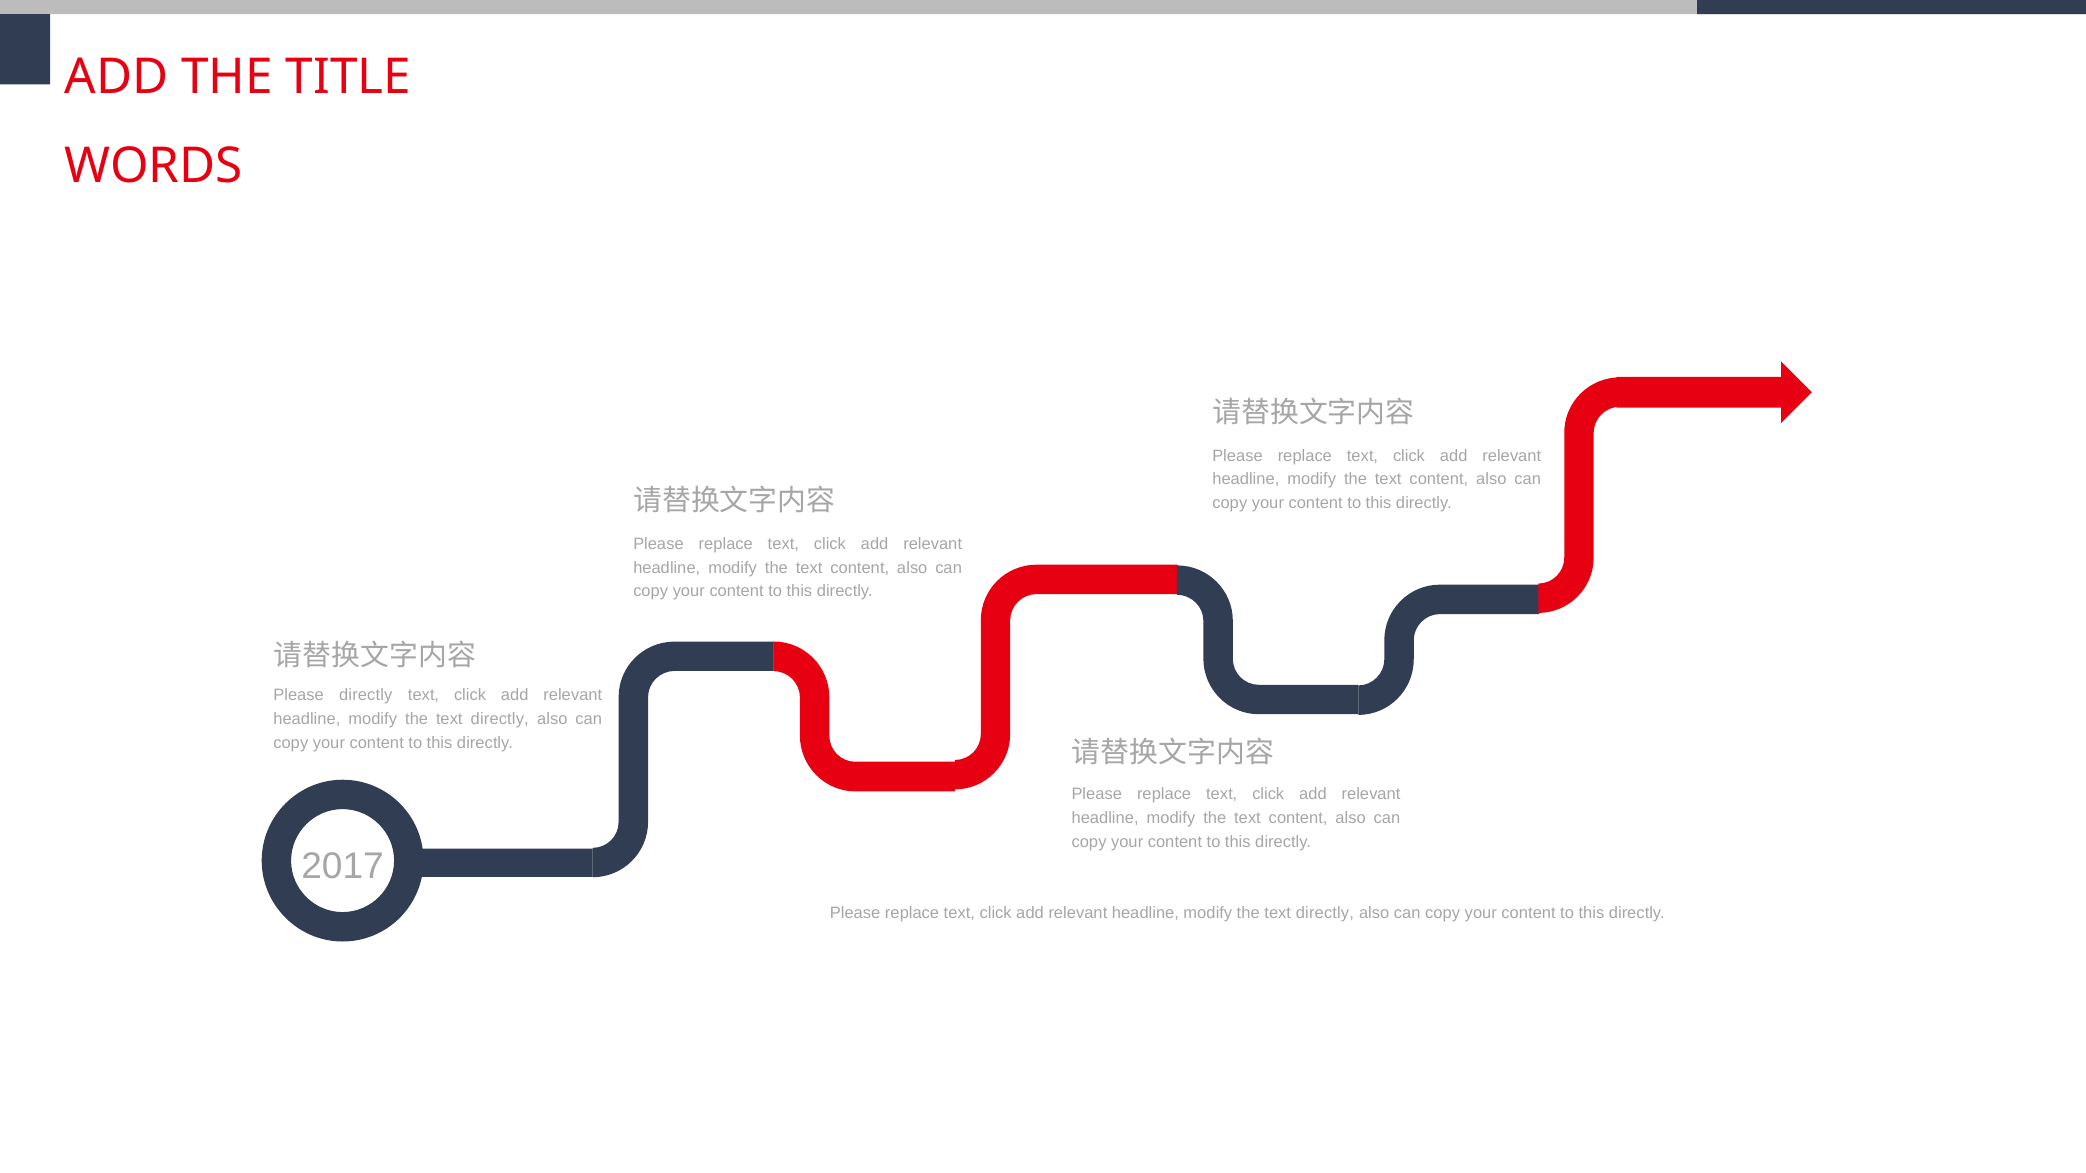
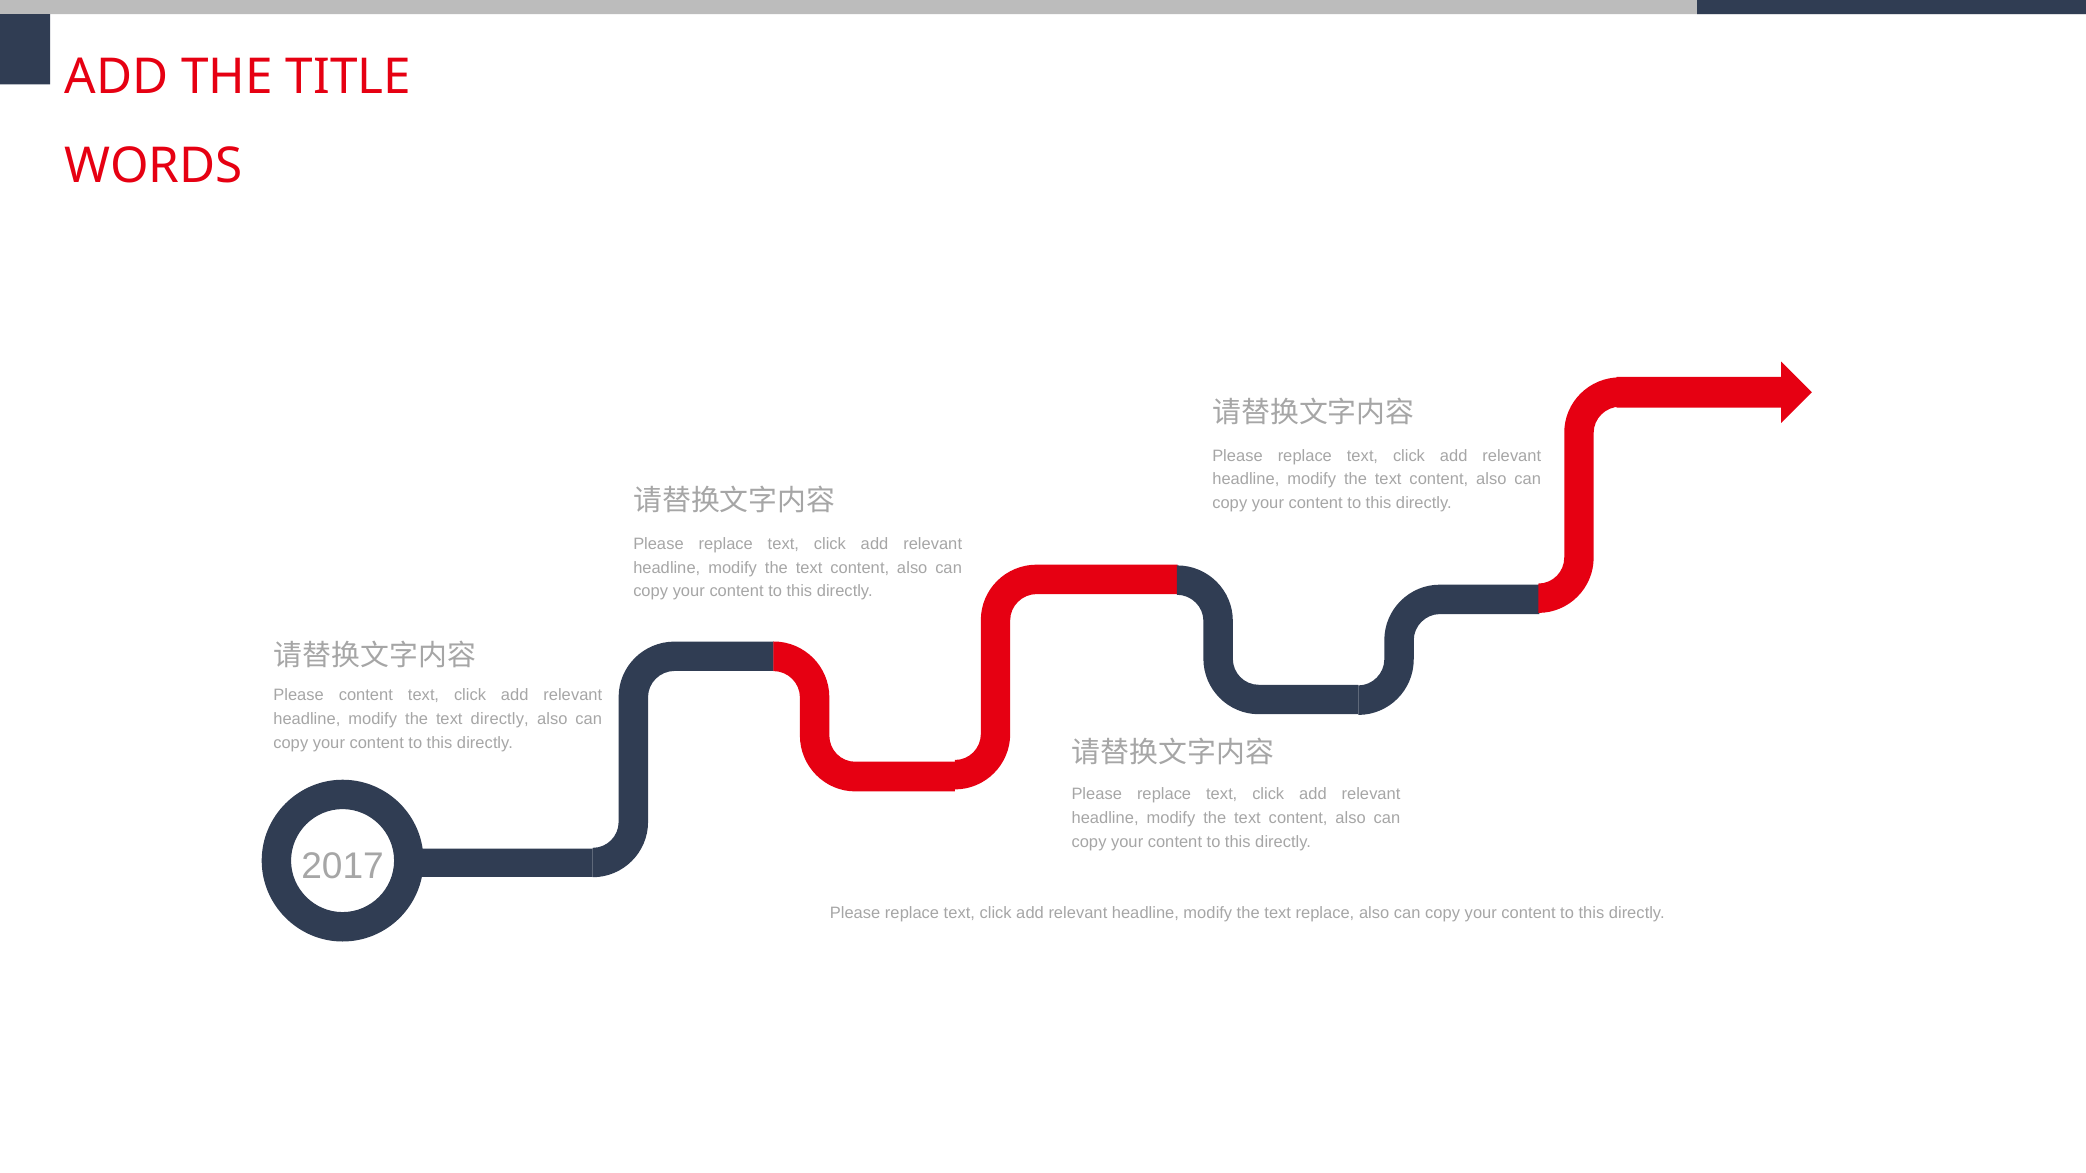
Please directly: directly -> content
directly at (1325, 913): directly -> replace
